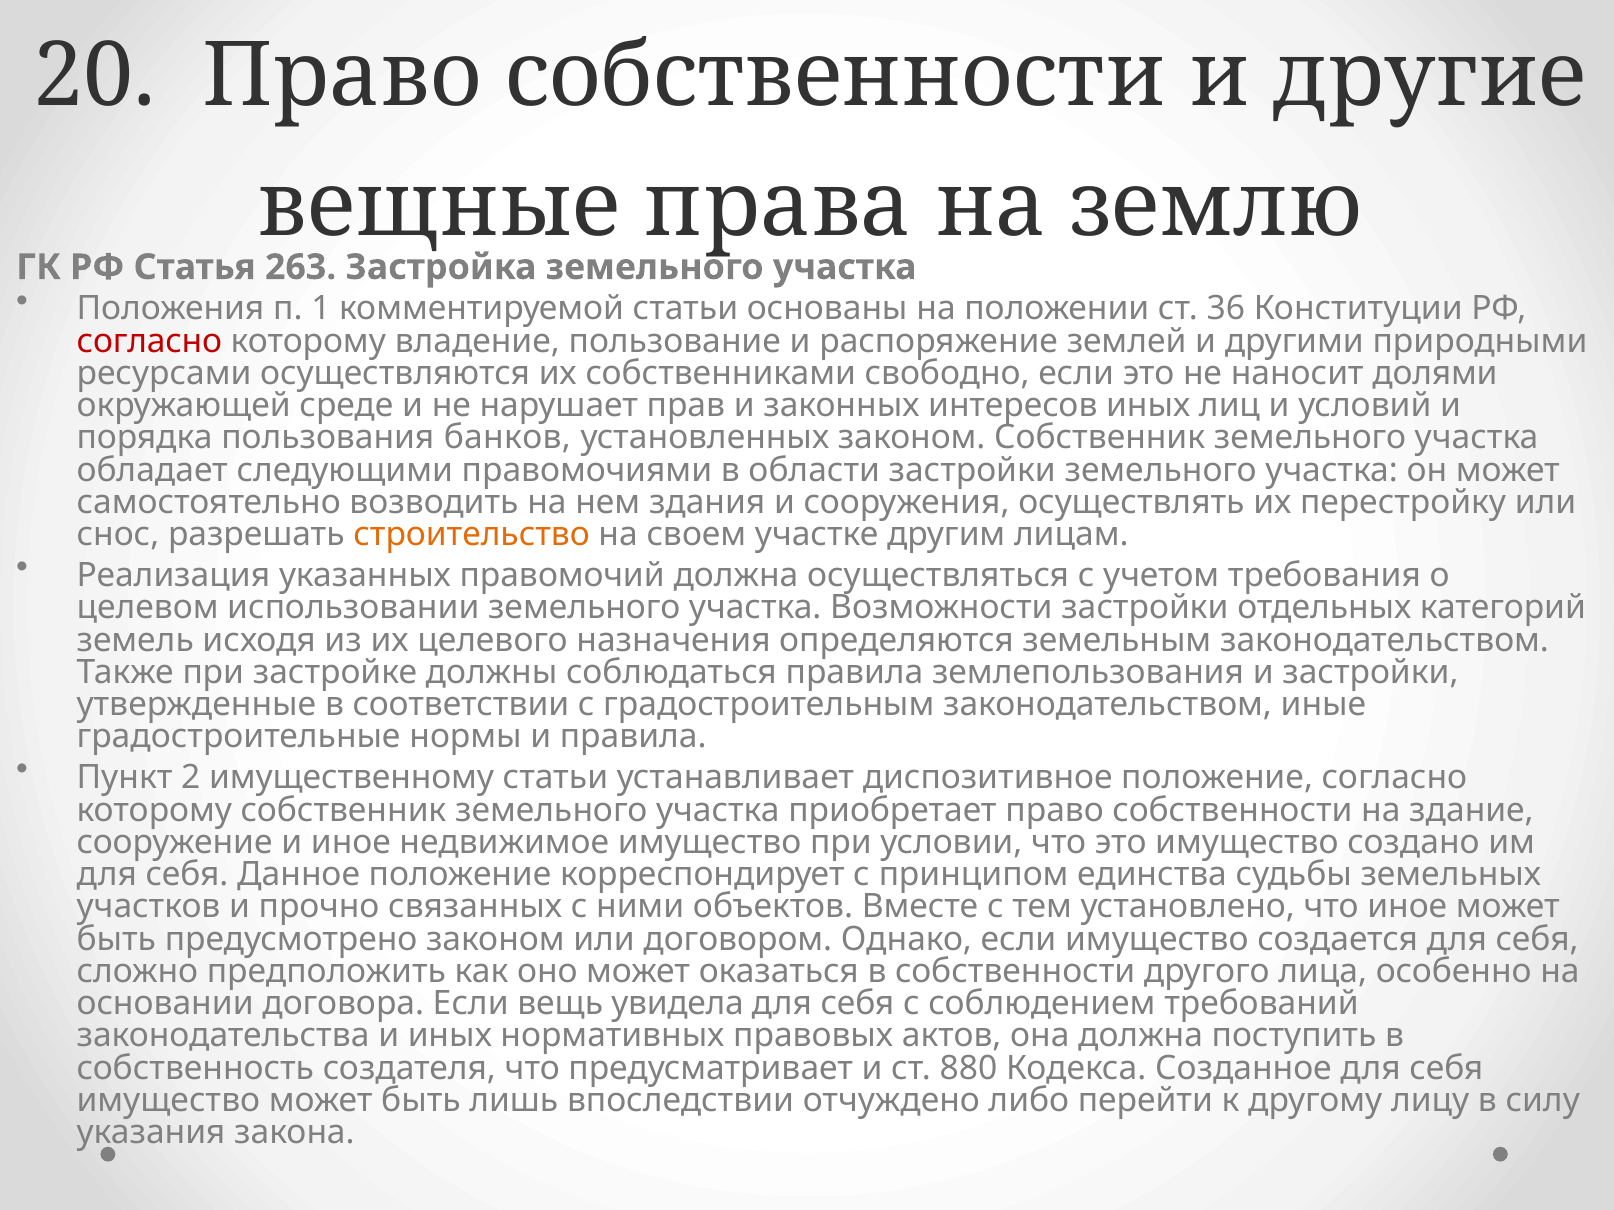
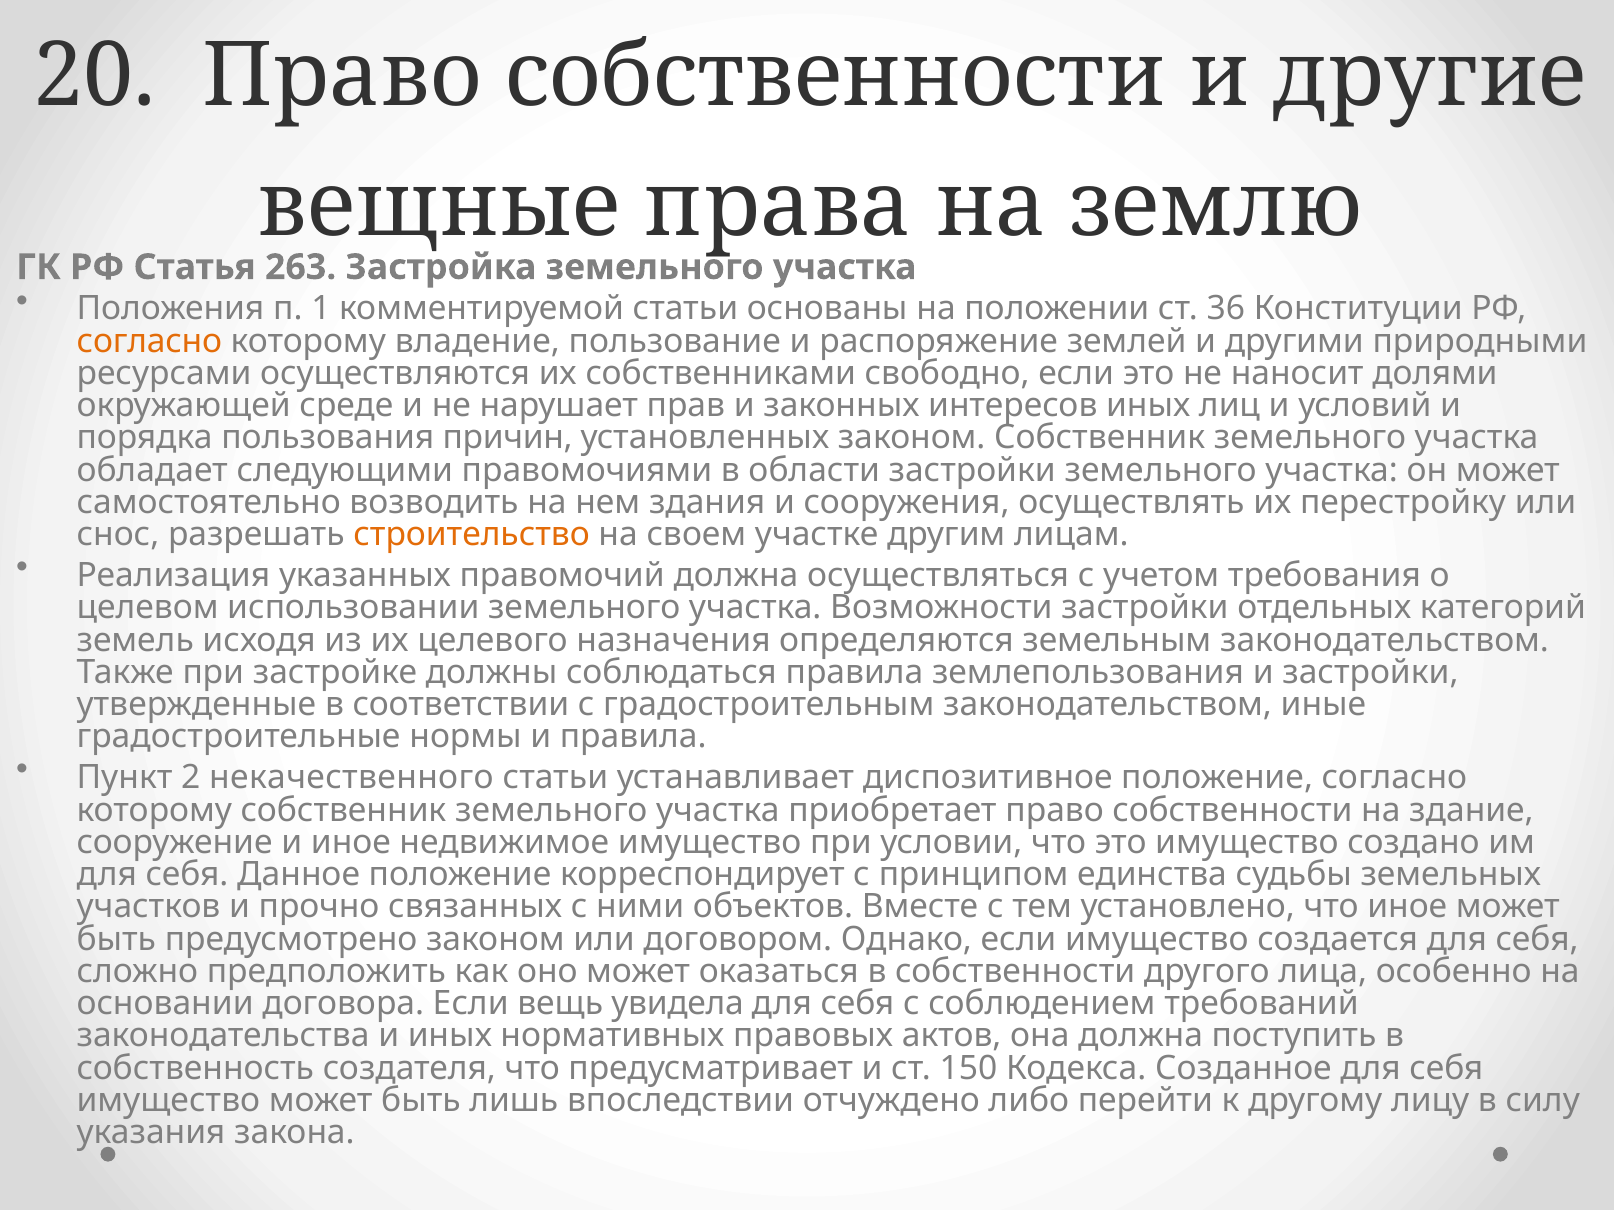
согласно at (149, 341) colour: red -> orange
банков: банков -> причин
имущественному: имущественному -> некачественного
880: 880 -> 150
